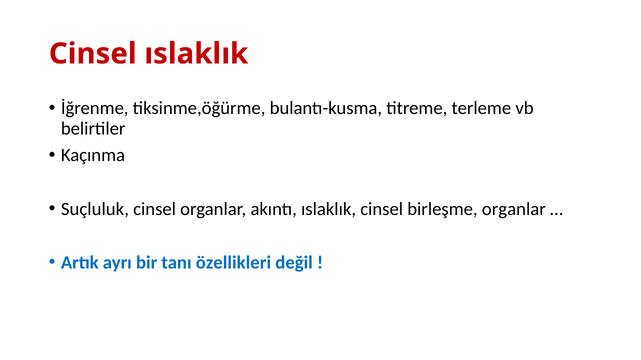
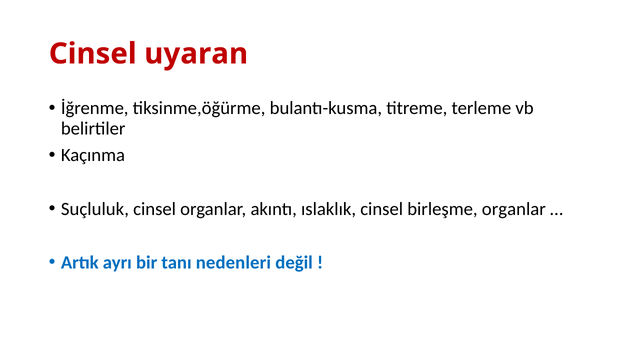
Cinsel ıslaklık: ıslaklık -> uyaran
özellikleri: özellikleri -> nedenleri
